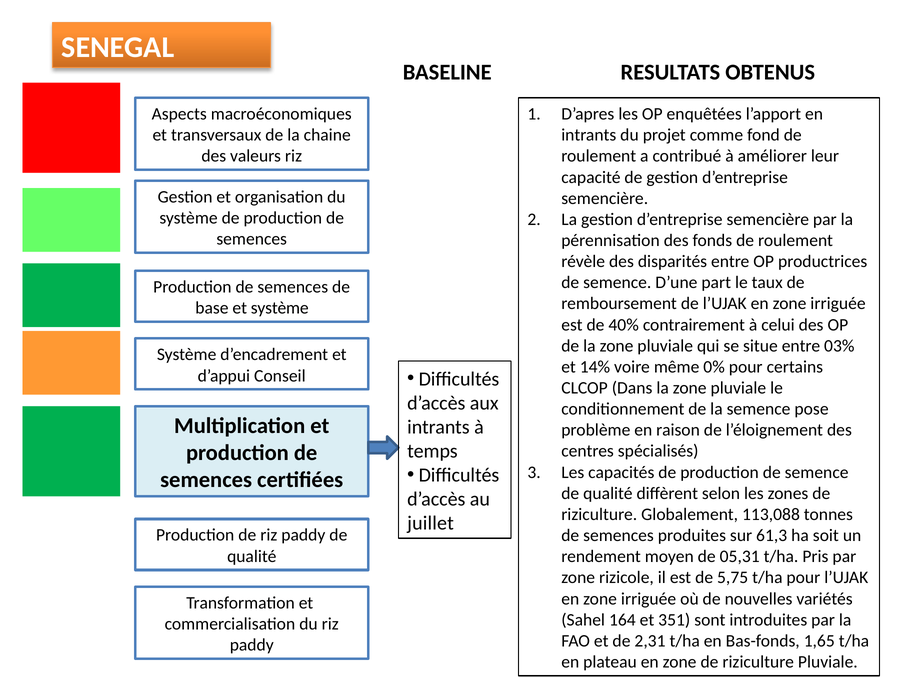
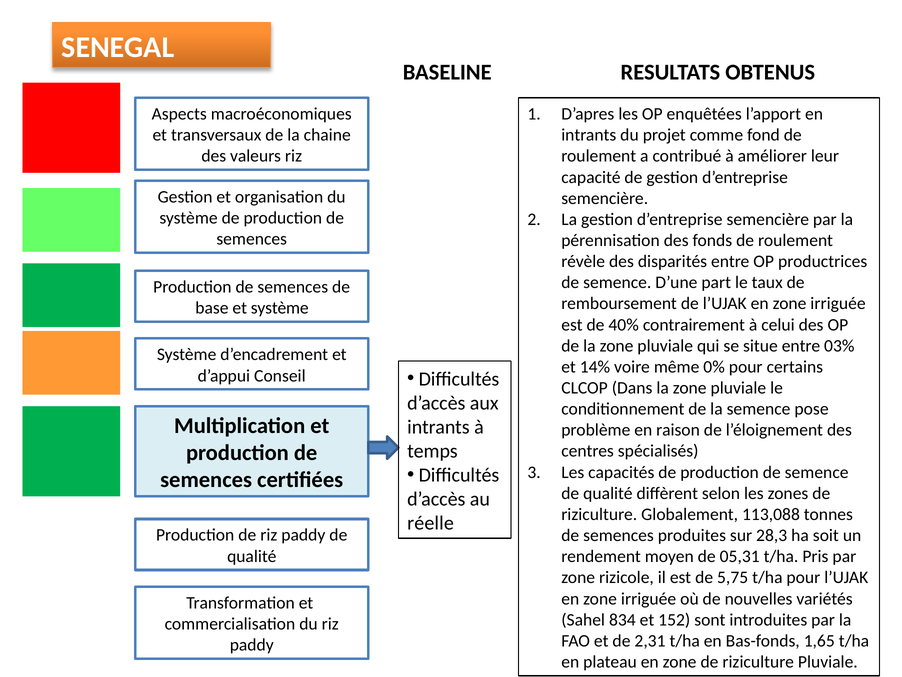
juillet: juillet -> réelle
61,3: 61,3 -> 28,3
164: 164 -> 834
351: 351 -> 152
